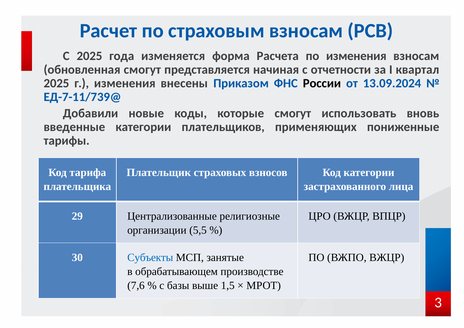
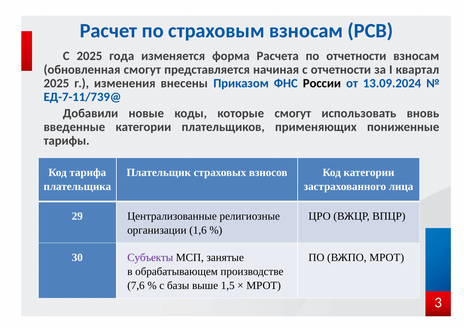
по изменения: изменения -> отчетности
5,5: 5,5 -> 1,6
Субъекты colour: blue -> purple
ВЖПО ВЖЦР: ВЖЦР -> МРОТ
